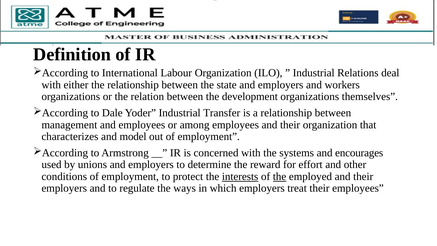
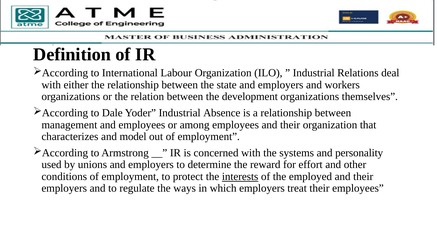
Transfer: Transfer -> Absence
encourages: encourages -> personality
the at (280, 176) underline: present -> none
